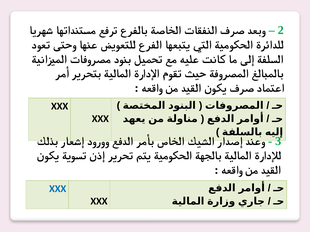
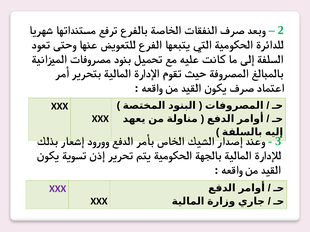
XXX at (58, 189) colour: blue -> purple
